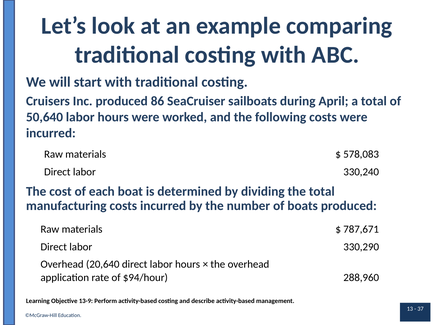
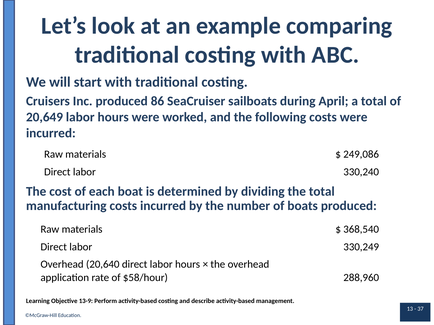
50,640: 50,640 -> 20,649
578,083: 578,083 -> 249,086
787,671: 787,671 -> 368,540
330,290: 330,290 -> 330,249
$94/hour: $94/hour -> $58/hour
